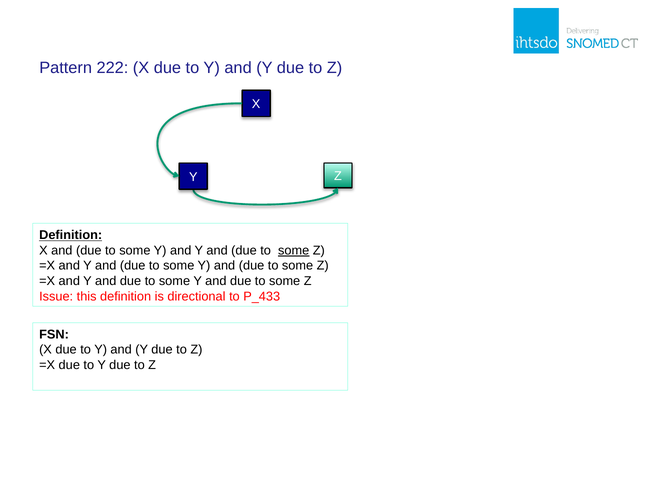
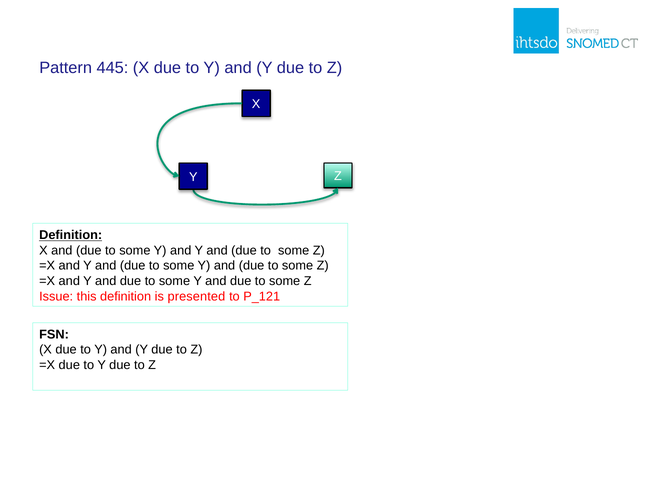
222: 222 -> 445
some at (294, 251) underline: present -> none
directional: directional -> presented
P_433: P_433 -> P_121
